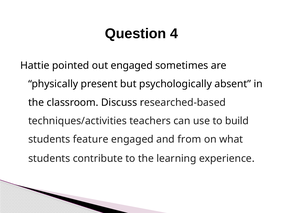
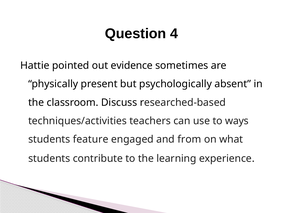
out engaged: engaged -> evidence
build: build -> ways
